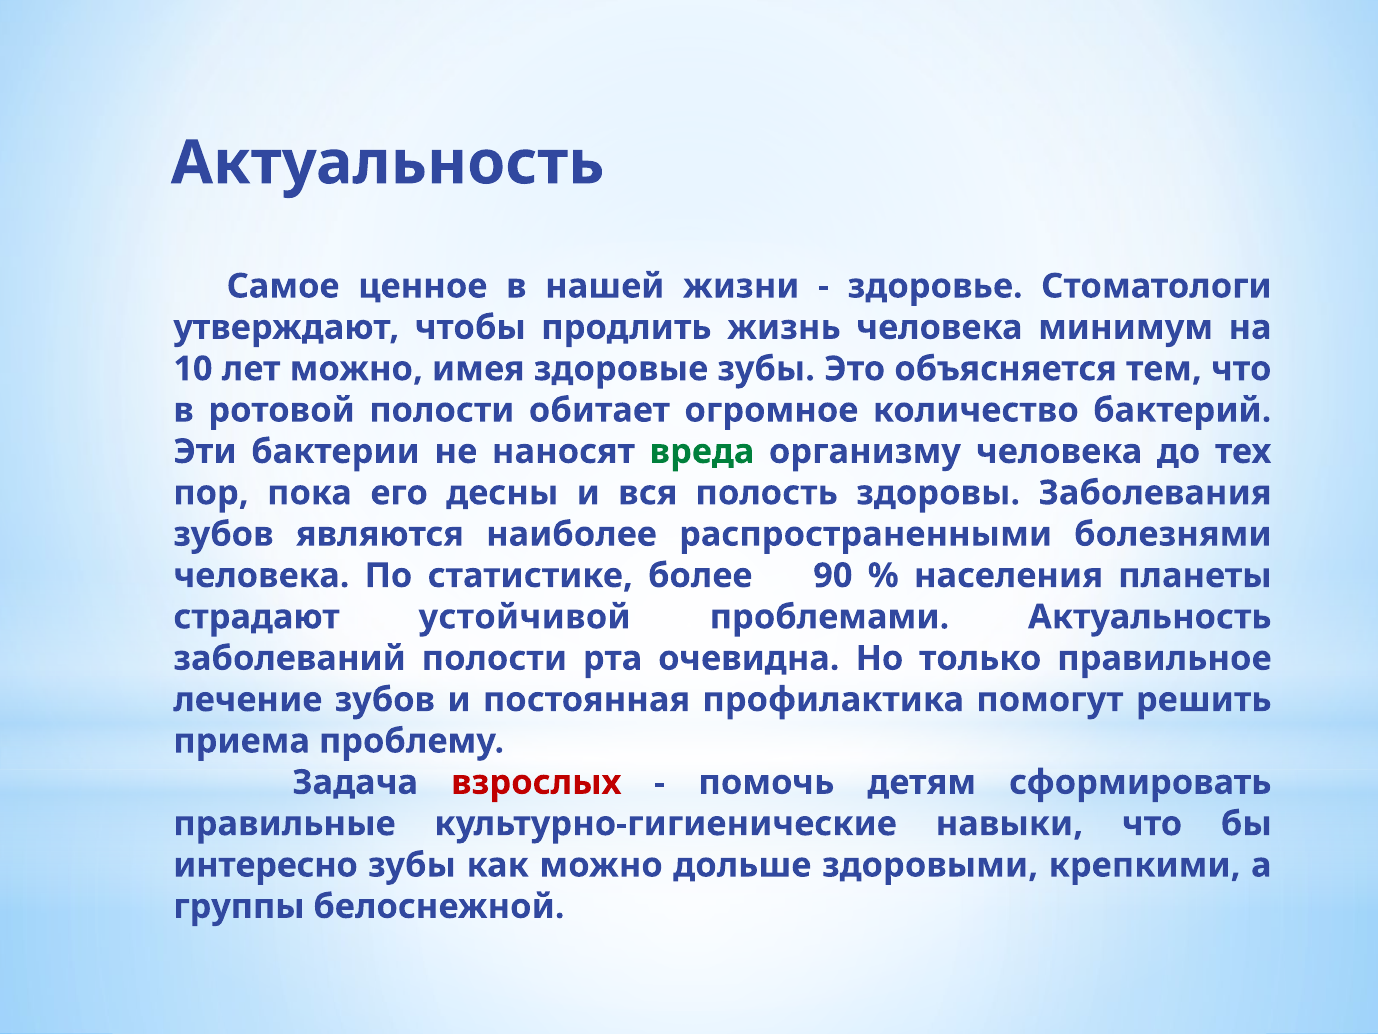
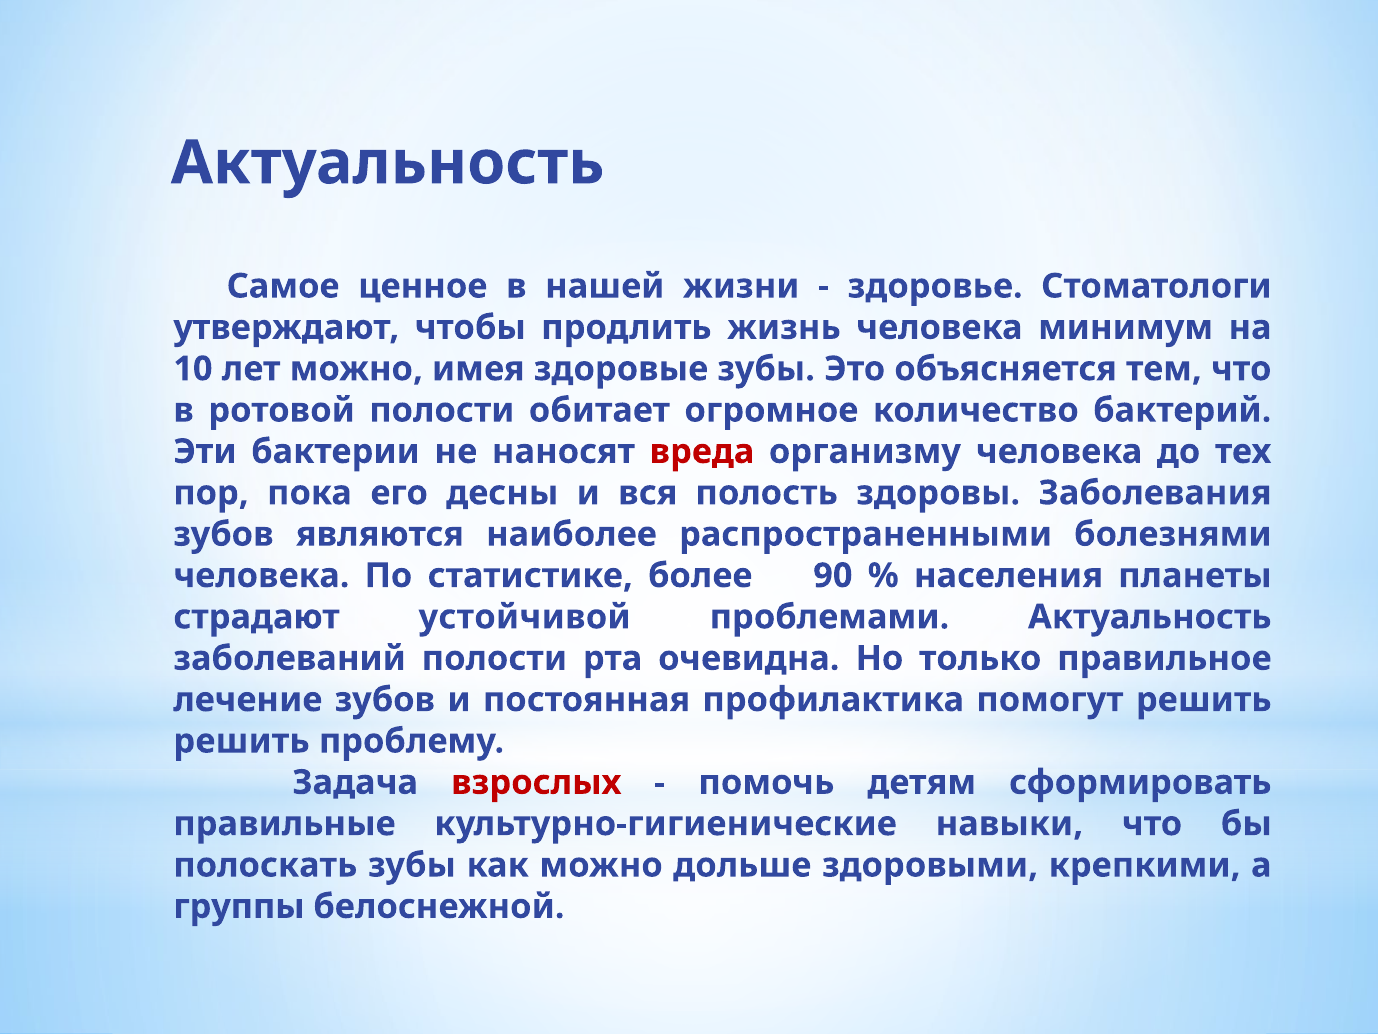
вреда colour: green -> red
приема at (242, 741): приема -> решить
интересно: интересно -> полоскать
